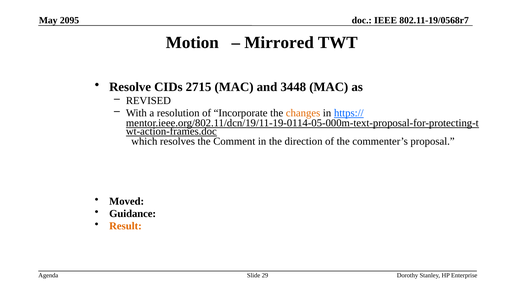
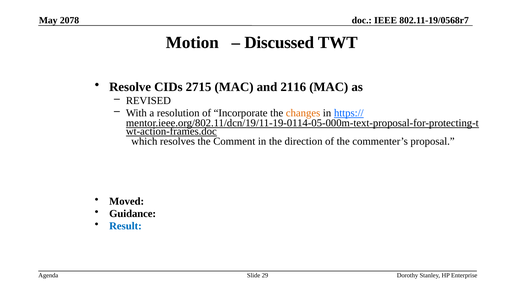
2095: 2095 -> 2078
Mirrored: Mirrored -> Discussed
3448: 3448 -> 2116
Result colour: orange -> blue
